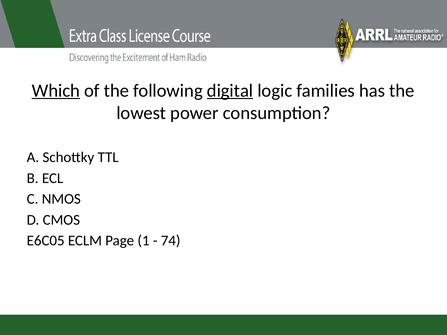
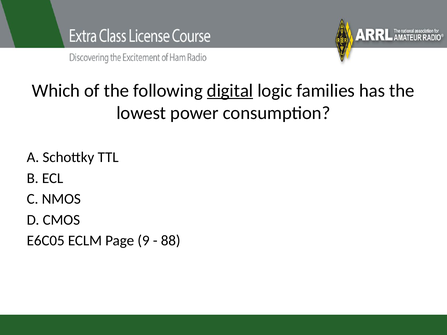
Which underline: present -> none
1: 1 -> 9
74: 74 -> 88
